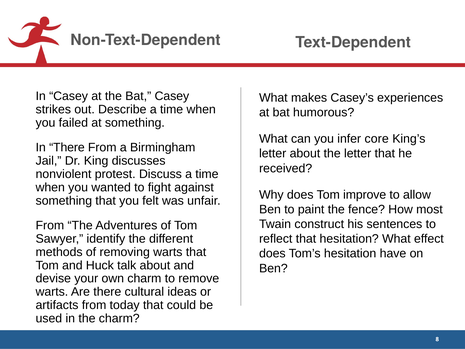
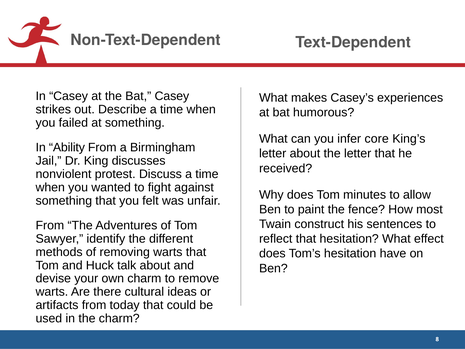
In There: There -> Ability
improve: improve -> minutes
